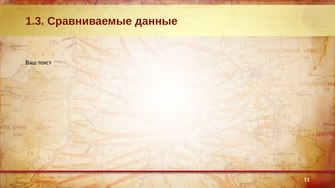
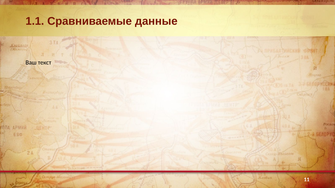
1.3: 1.3 -> 1.1
